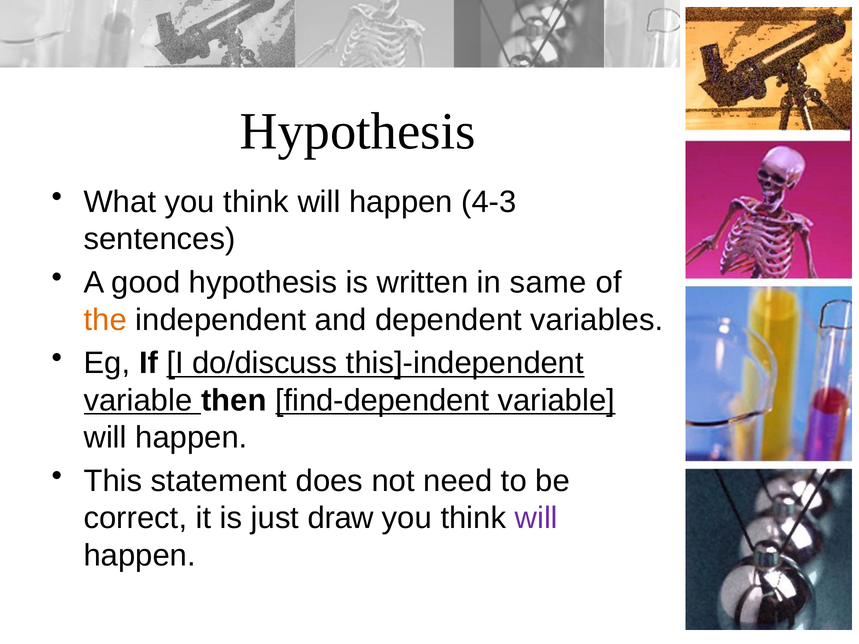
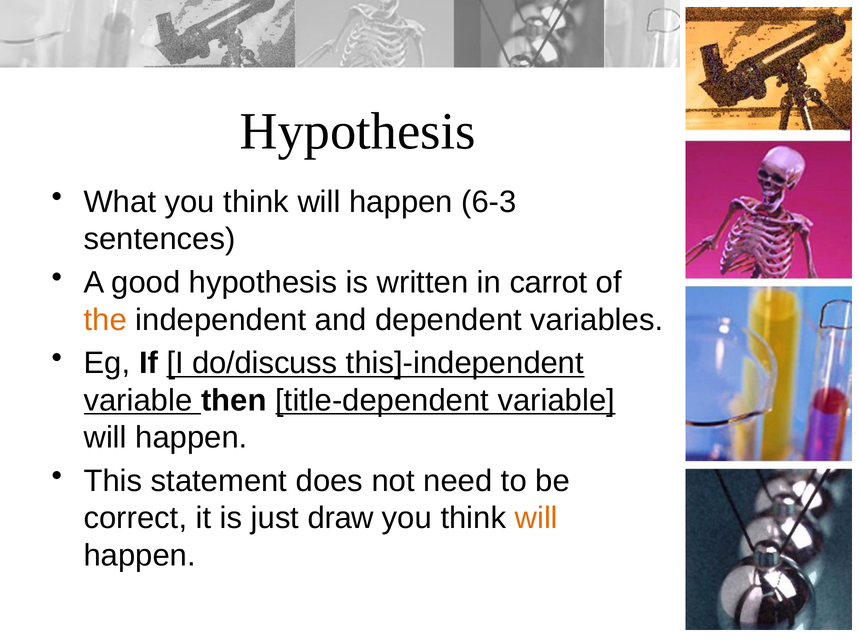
4-3: 4-3 -> 6-3
same: same -> carrot
find-dependent: find-dependent -> title-dependent
will at (536, 518) colour: purple -> orange
